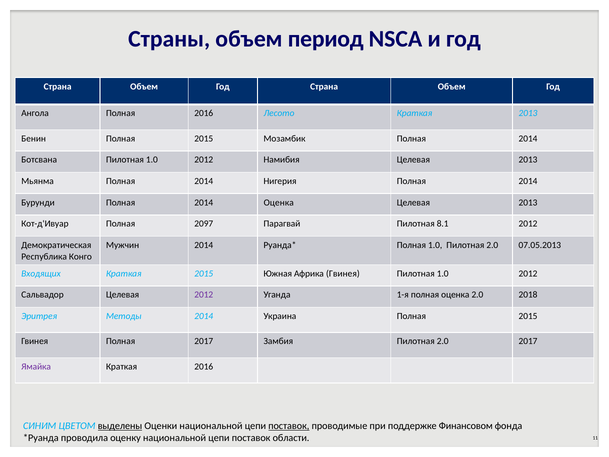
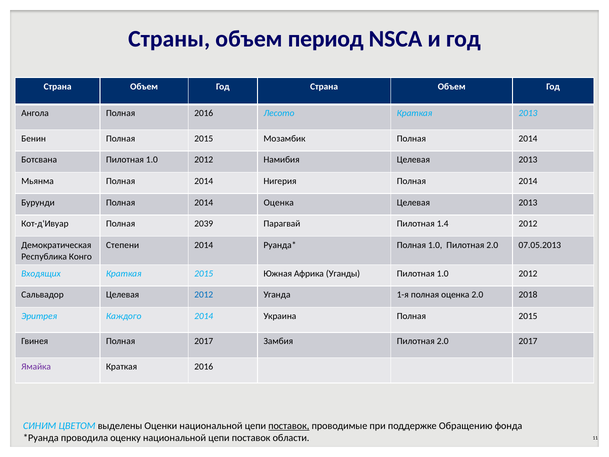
2097: 2097 -> 2039
8.1: 8.1 -> 1.4
Мужчин: Мужчин -> Степени
Африка Гвинея: Гвинея -> Уганды
2012 at (204, 295) colour: purple -> blue
Методы: Методы -> Каждого
выделены underline: present -> none
Финансовом: Финансовом -> Обращению
